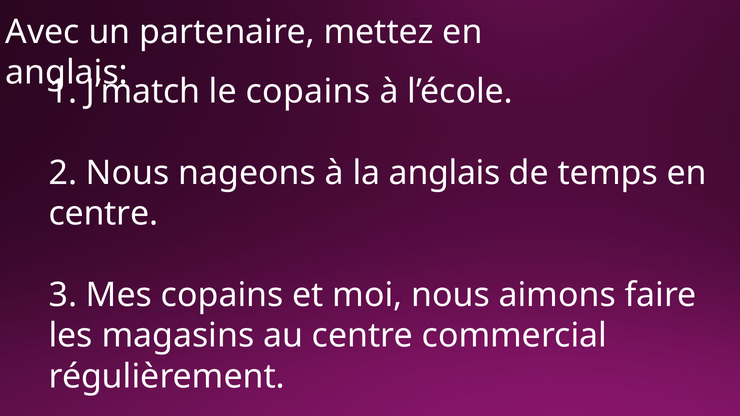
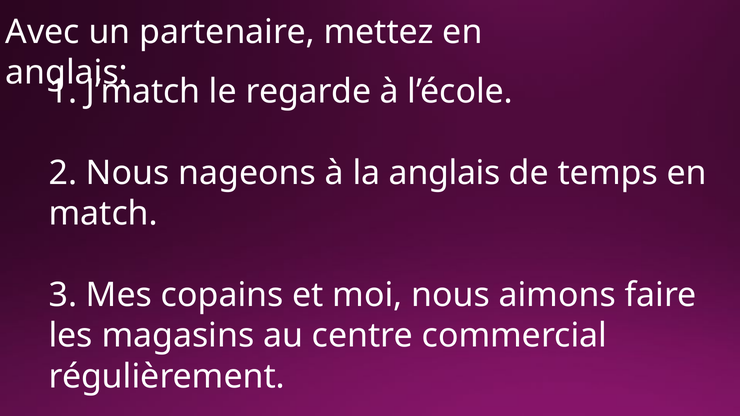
le copains: copains -> regarde
centre at (103, 214): centre -> match
